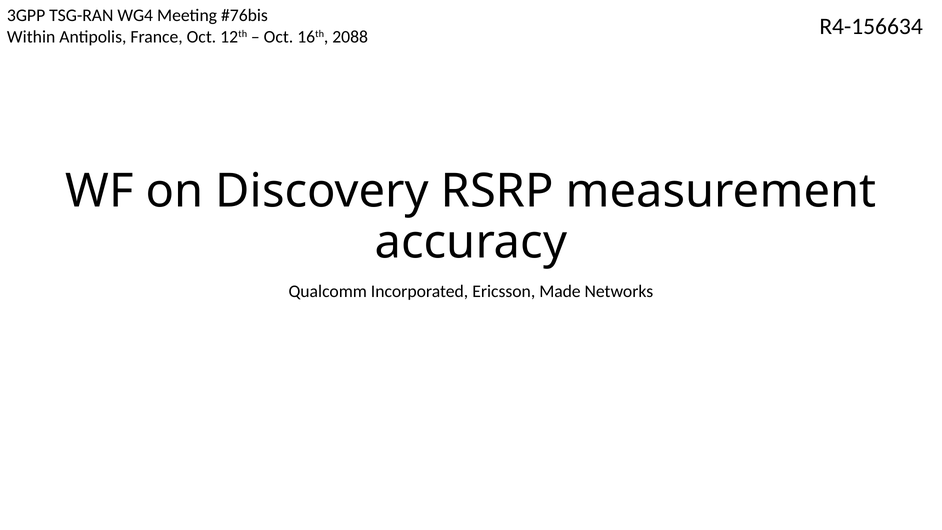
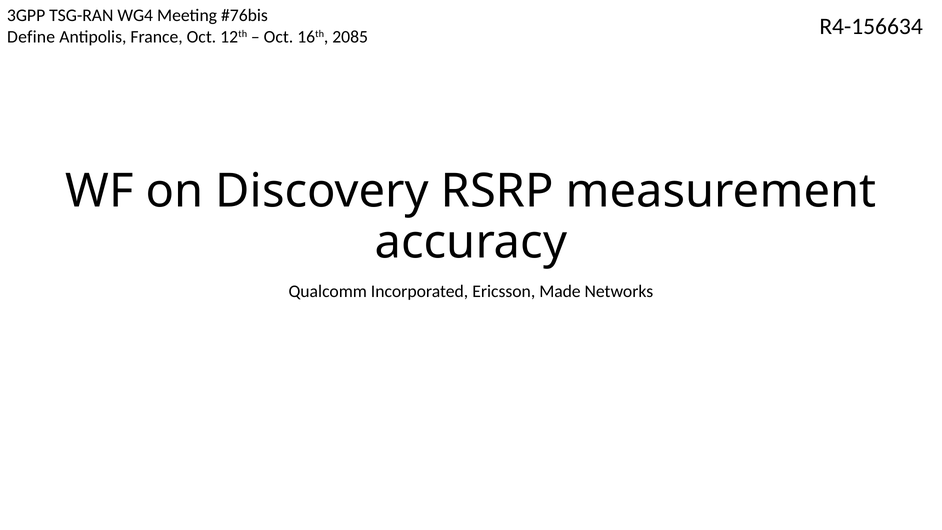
Within: Within -> Define
2088: 2088 -> 2085
